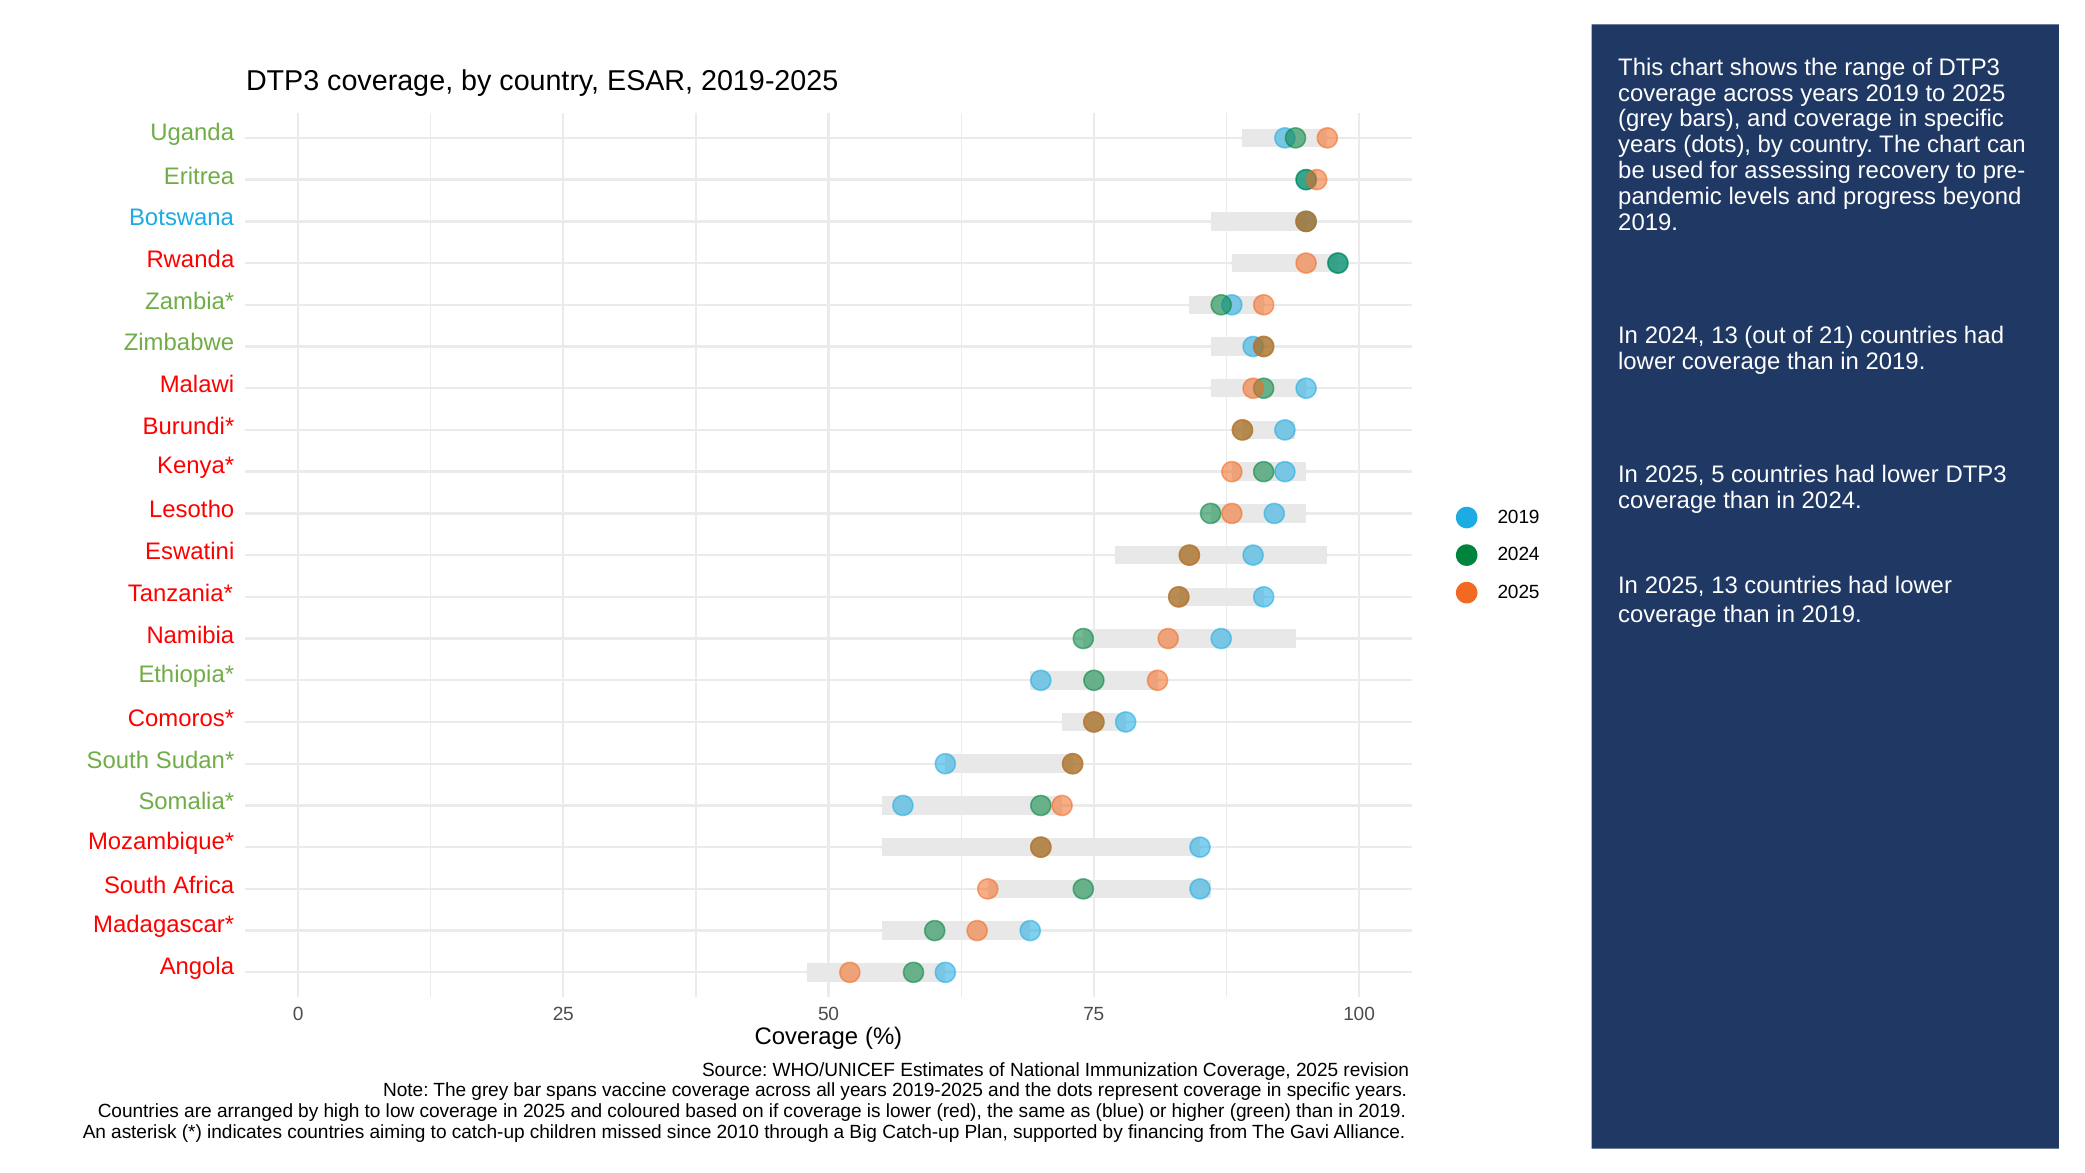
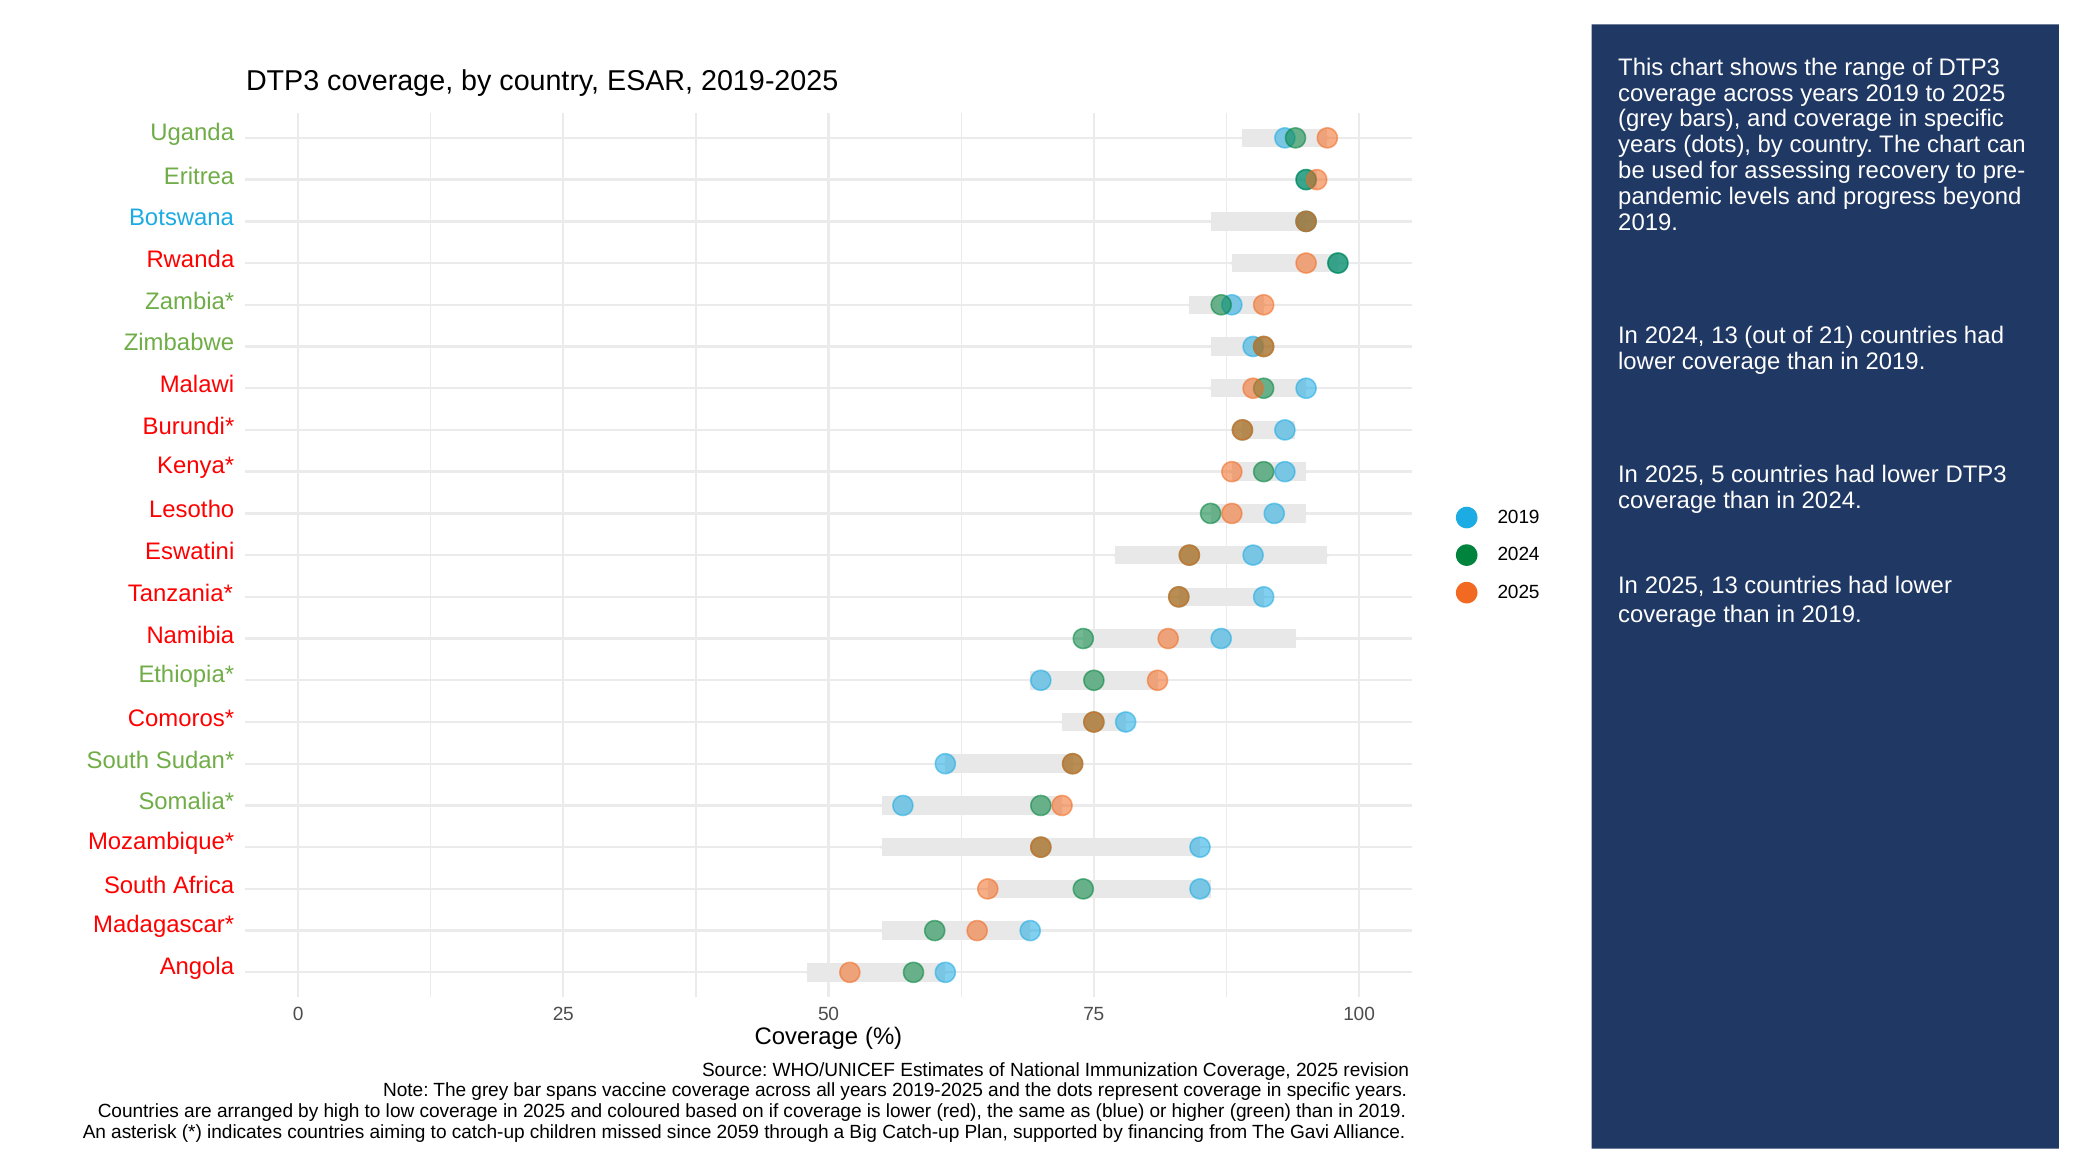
2010: 2010 -> 2059
